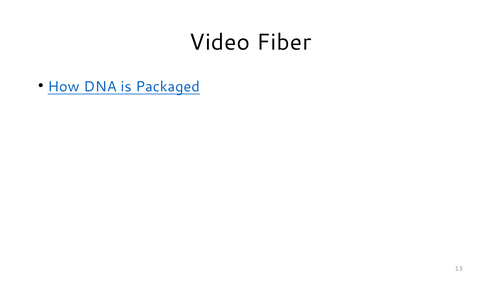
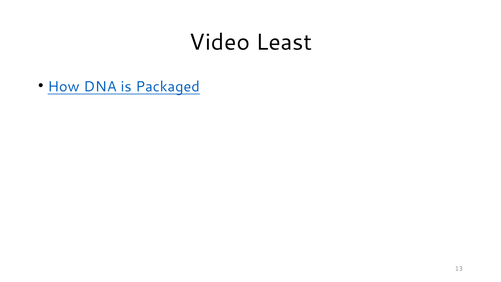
Fiber: Fiber -> Least
